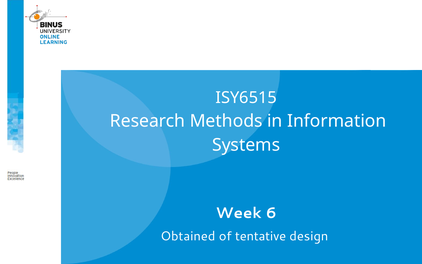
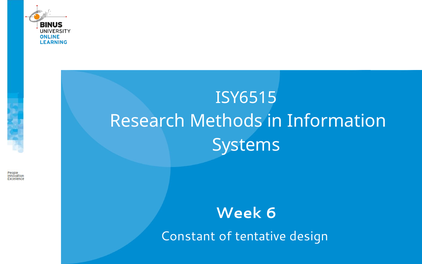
Obtained: Obtained -> Constant
